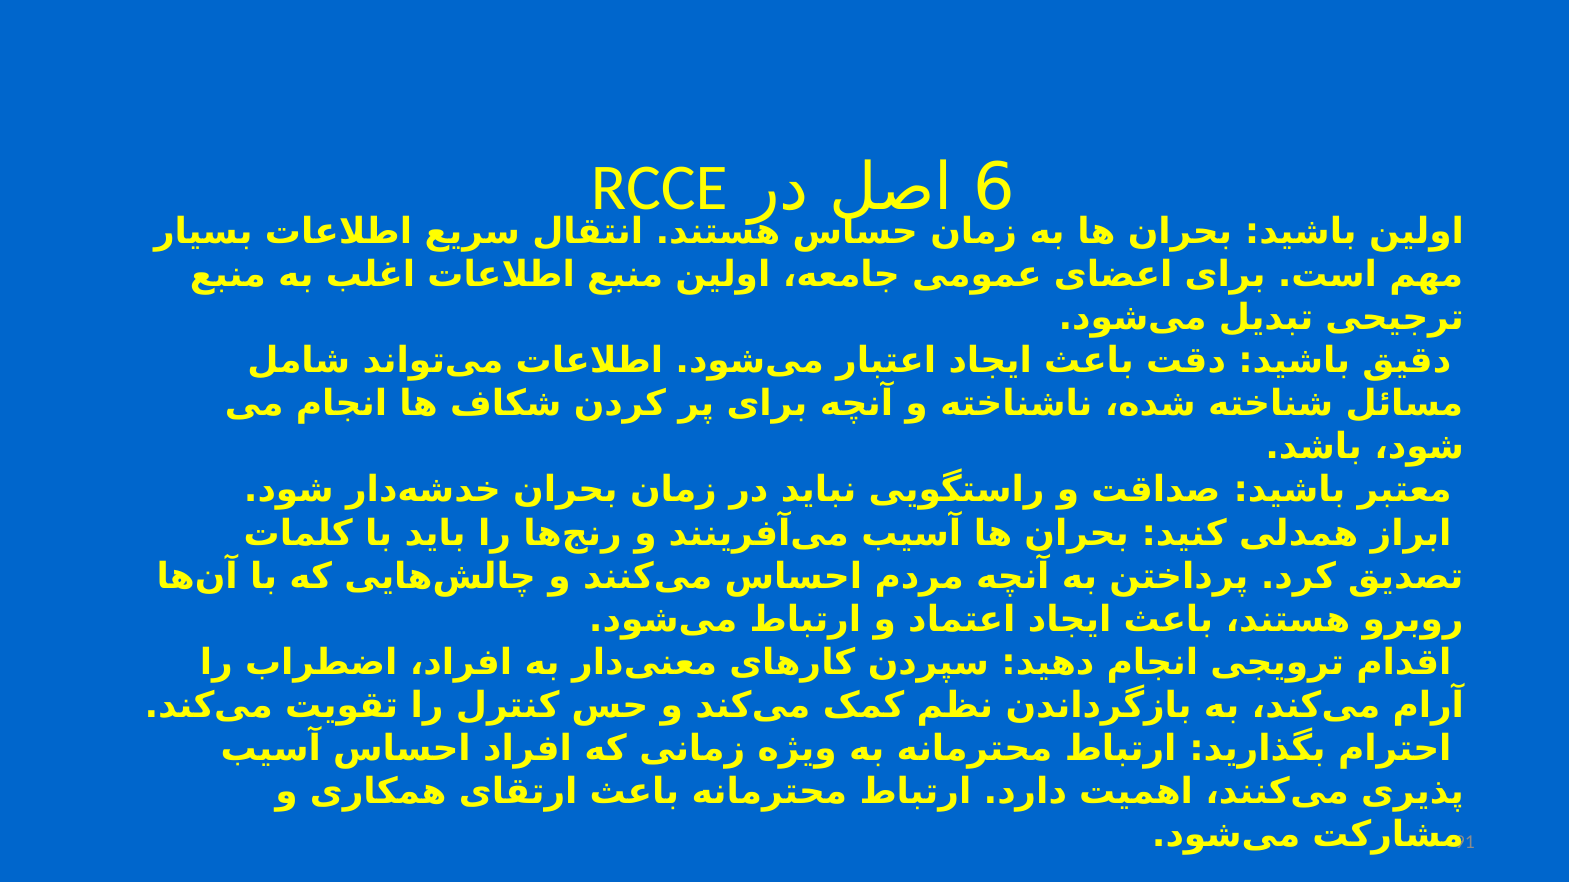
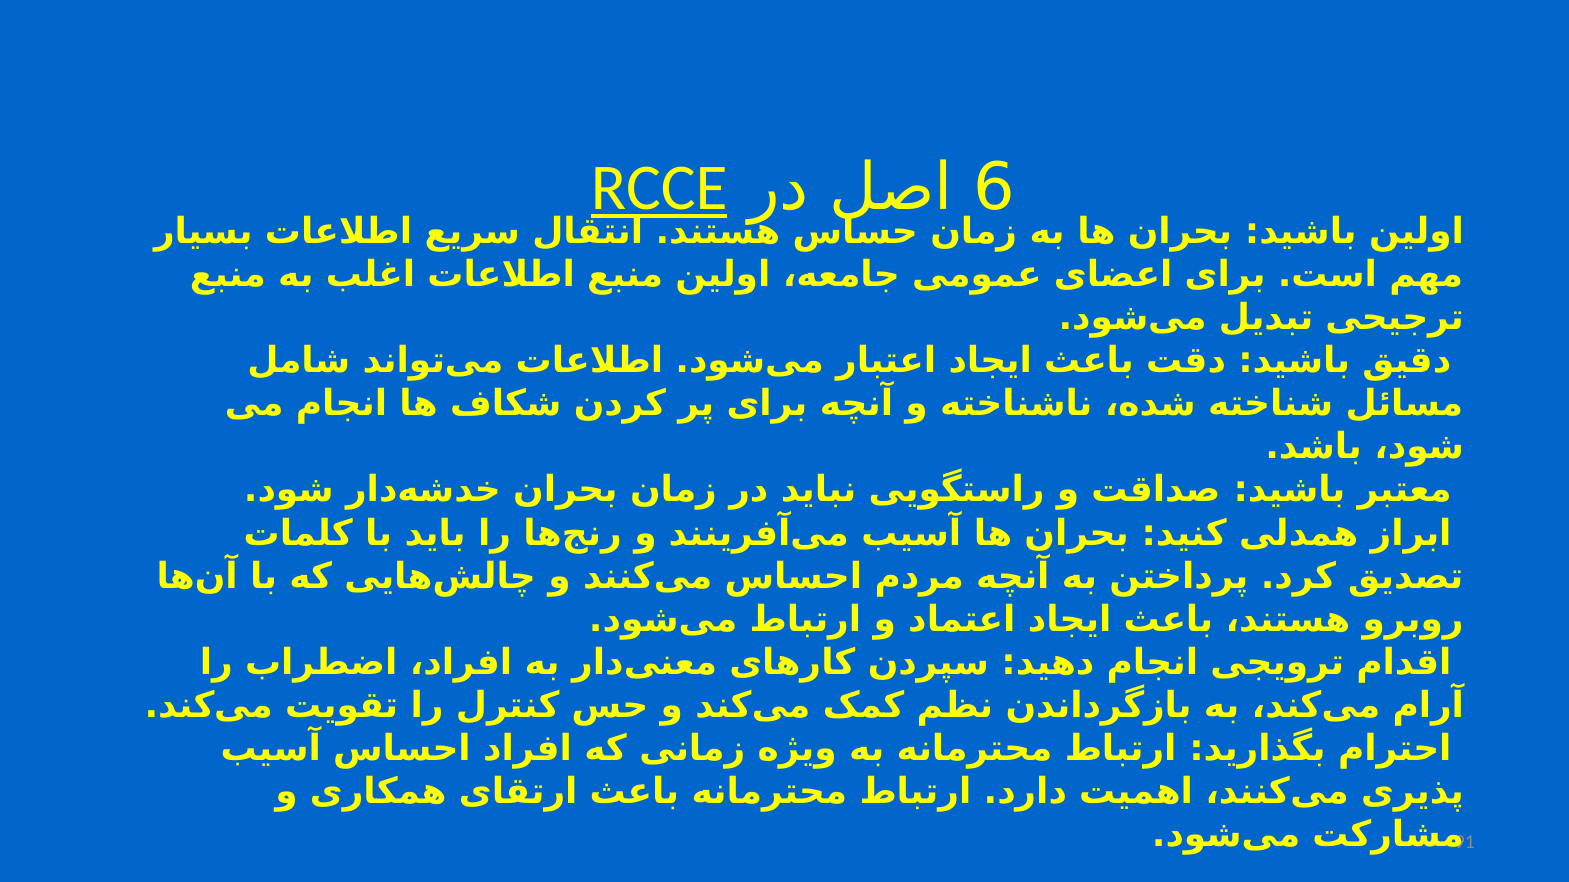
RCCE underline: none -> present
